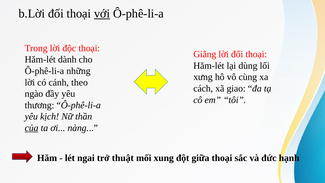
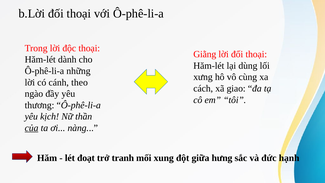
với underline: present -> none
ngai: ngai -> đoạt
thuật: thuật -> tranh
giữa thoại: thoại -> hưng
